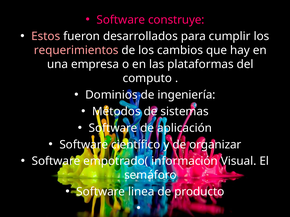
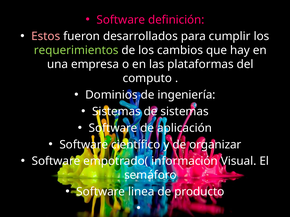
construye: construye -> definición
requerimientos colour: pink -> light green
Métodos at (116, 112): Métodos -> Sistemas
